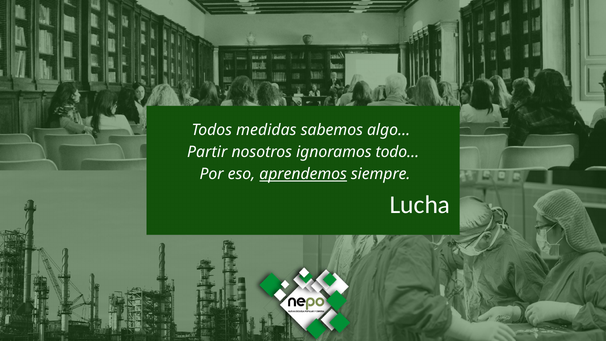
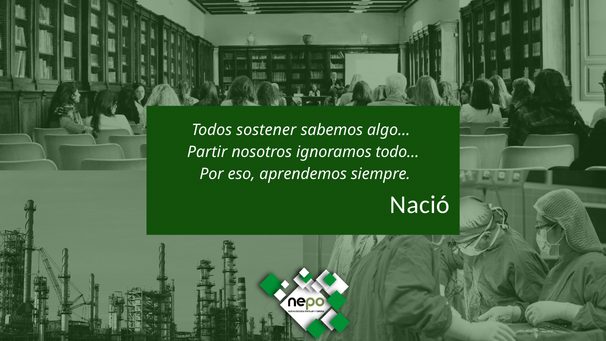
medidas: medidas -> sostener
aprendemos underline: present -> none
Lucha: Lucha -> Nació
